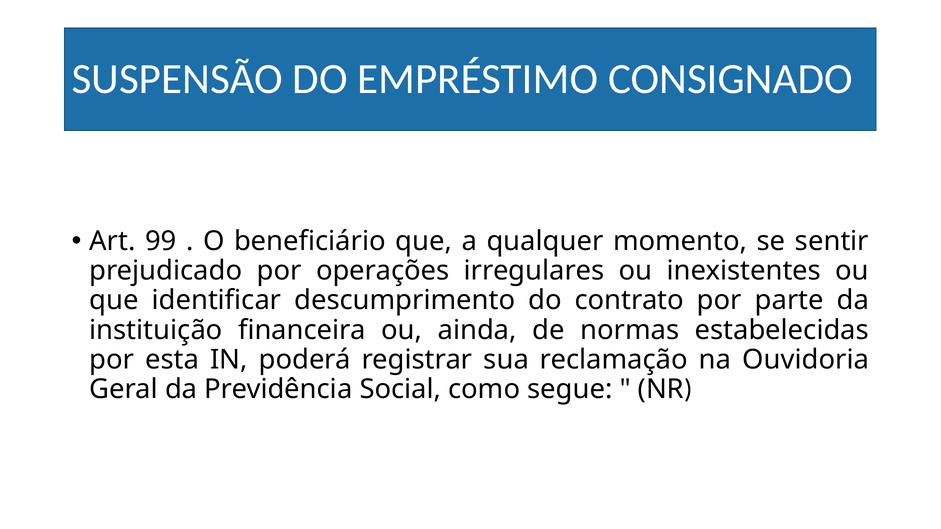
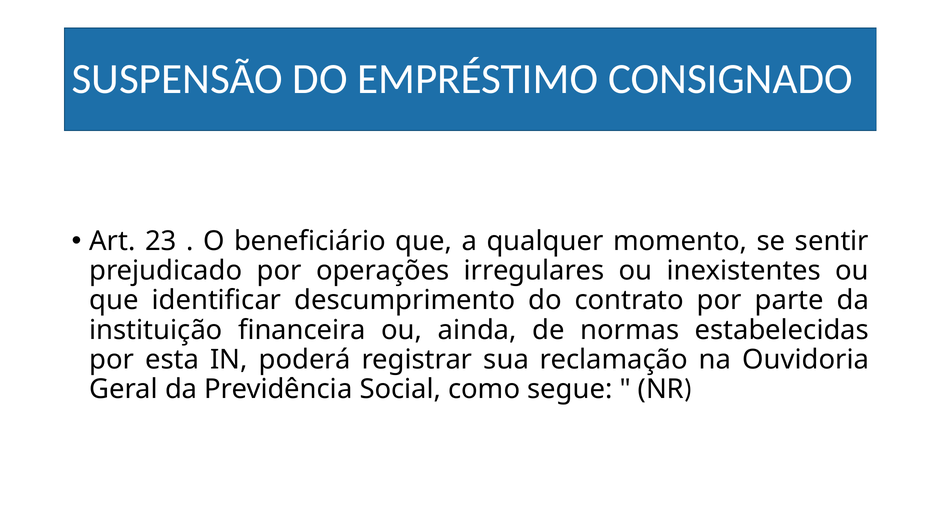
99: 99 -> 23
